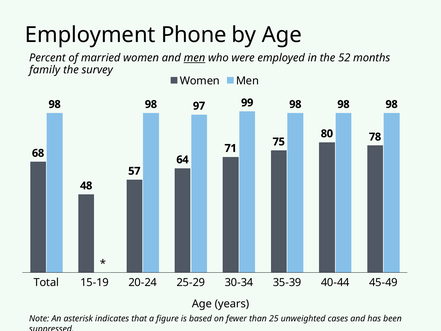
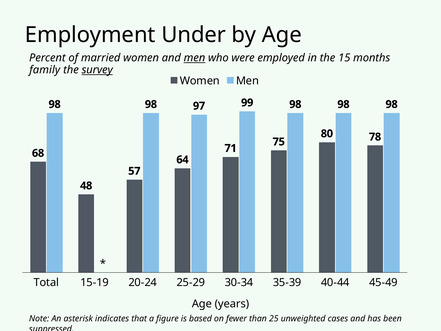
Phone: Phone -> Under
52: 52 -> 15
survey underline: none -> present
